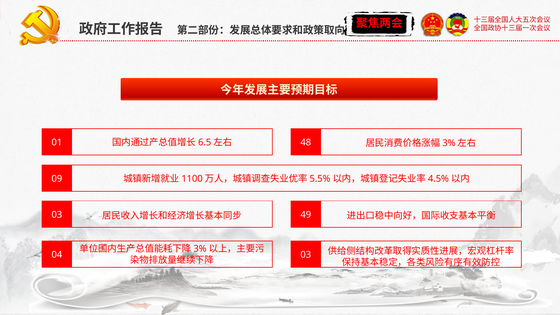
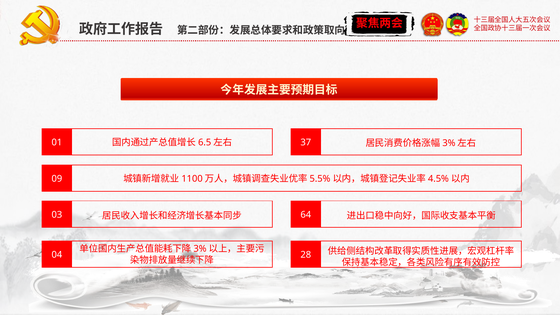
48: 48 -> 37
49: 49 -> 64
03 at (306, 255): 03 -> 28
